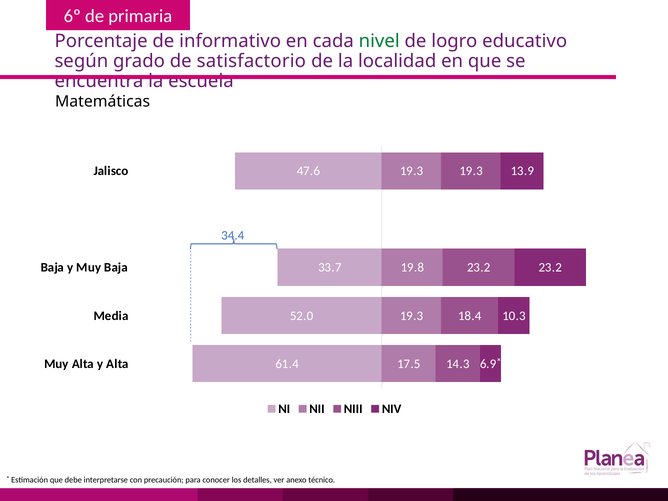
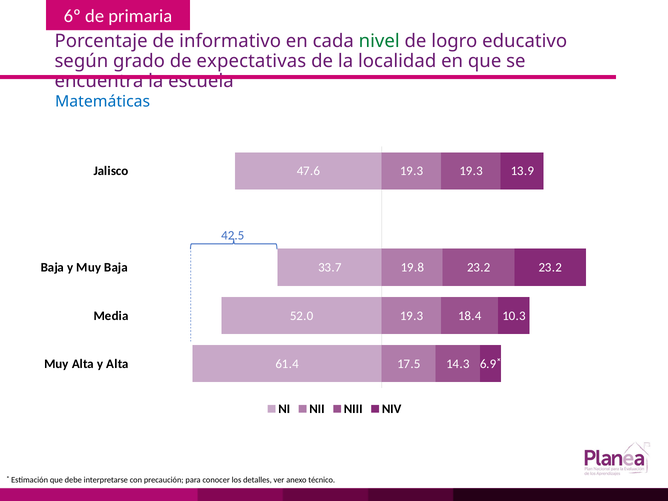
satisfactorio: satisfactorio -> expectativas
Matemáticas colour: black -> blue
34.4: 34.4 -> 42.5
